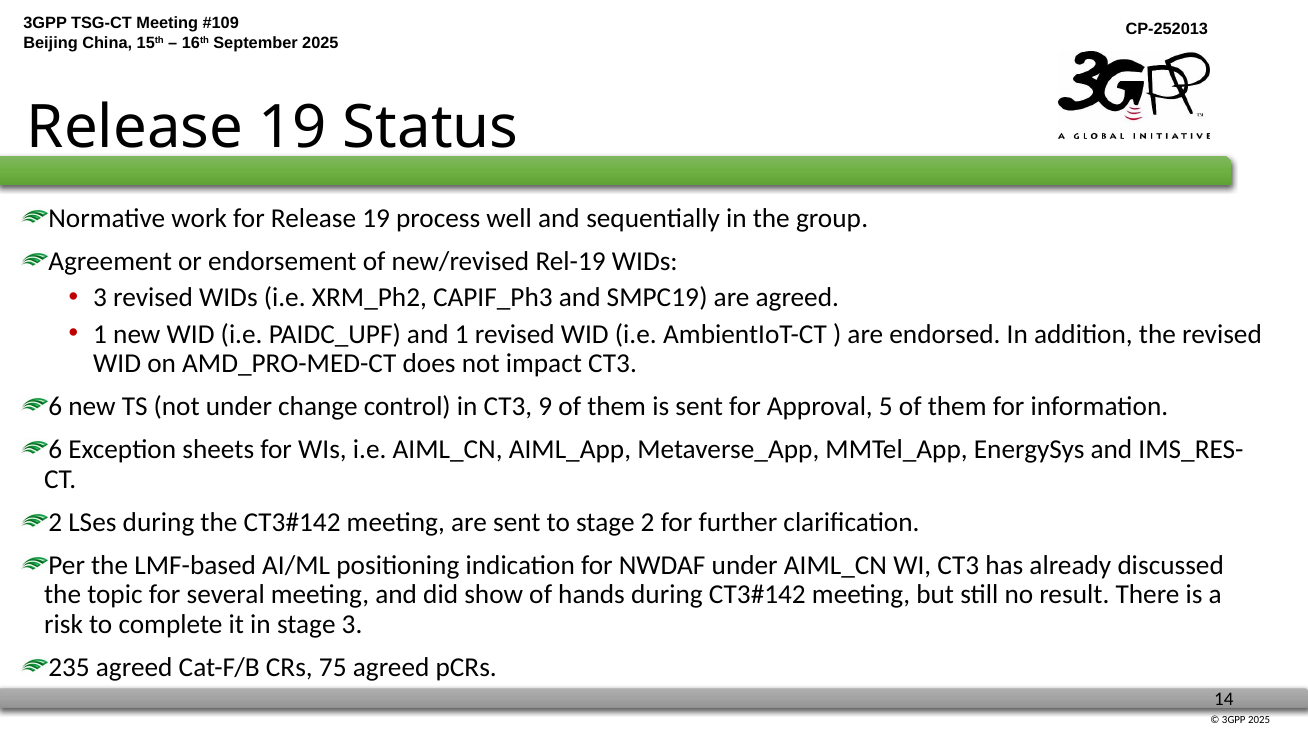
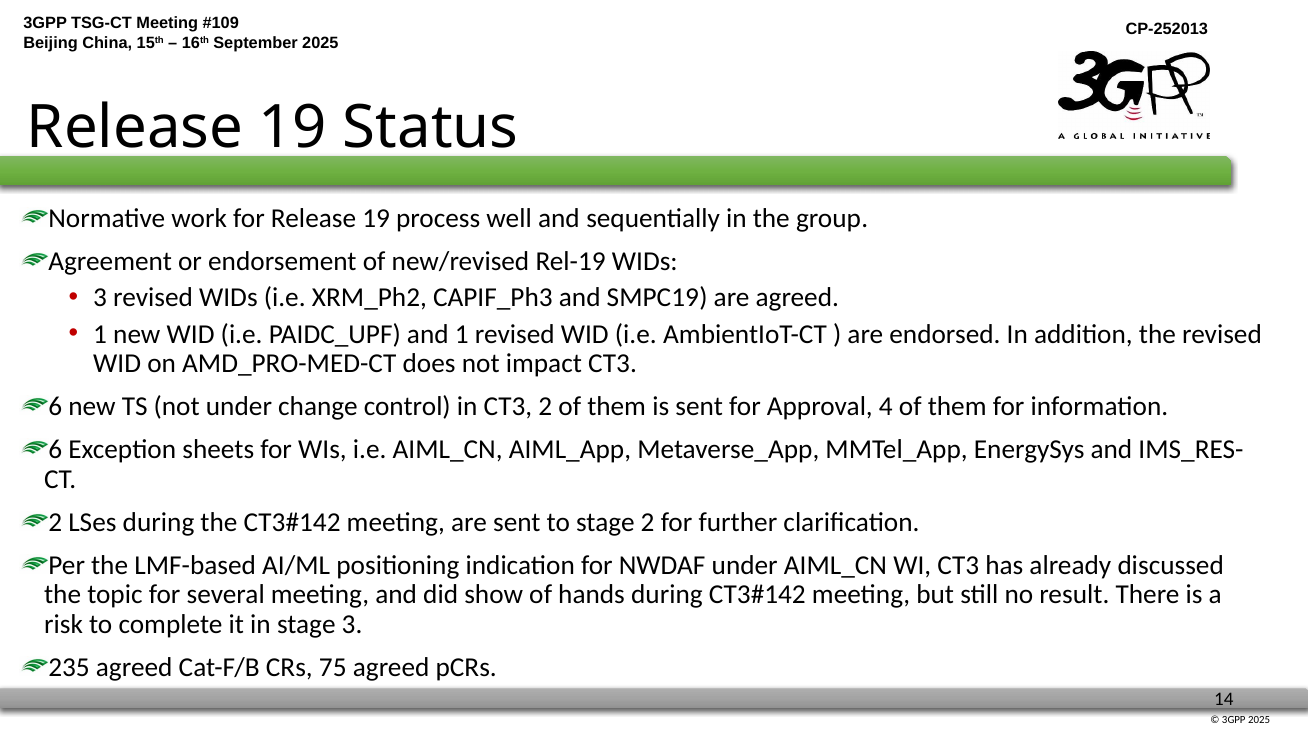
CT3 9: 9 -> 2
5: 5 -> 4
